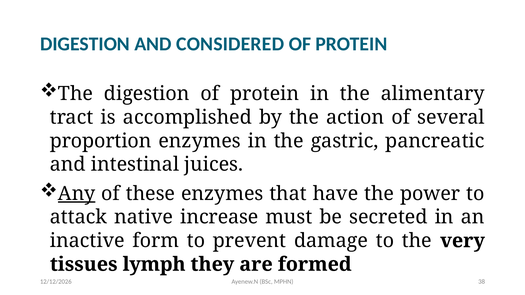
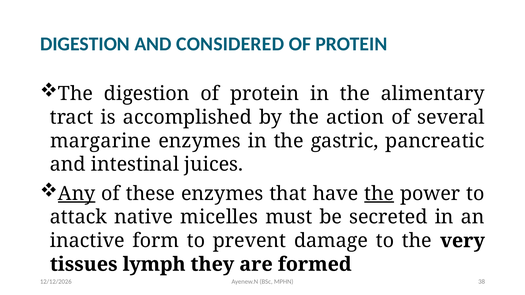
proportion: proportion -> margarine
the at (379, 194) underline: none -> present
increase: increase -> micelles
